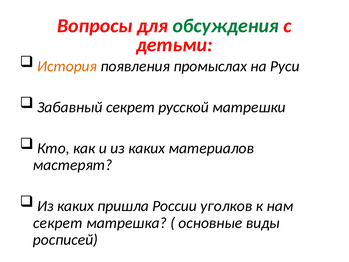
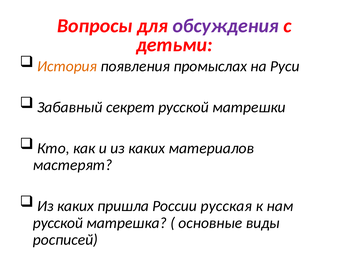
обсуждения colour: green -> purple
уголков: уголков -> русская
секрет at (58, 223): секрет -> русской
